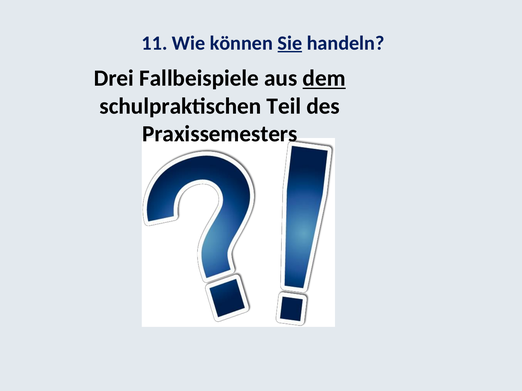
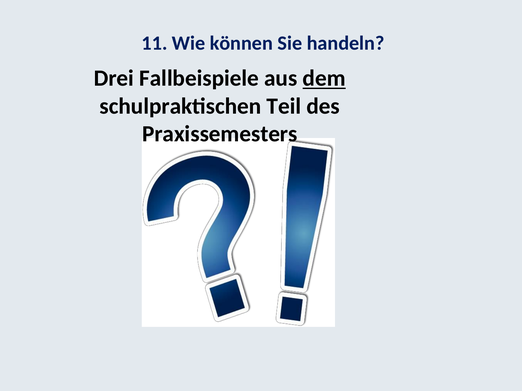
Sie underline: present -> none
